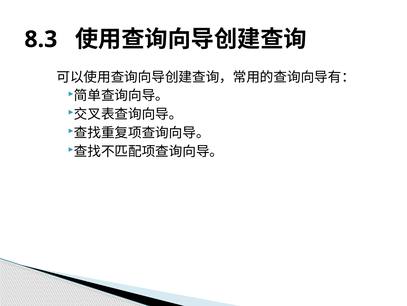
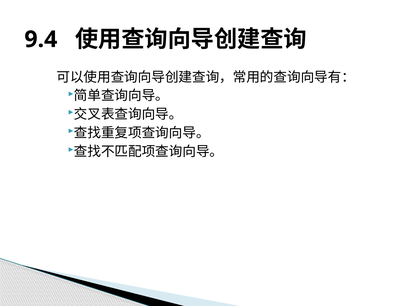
8.3: 8.3 -> 9.4
